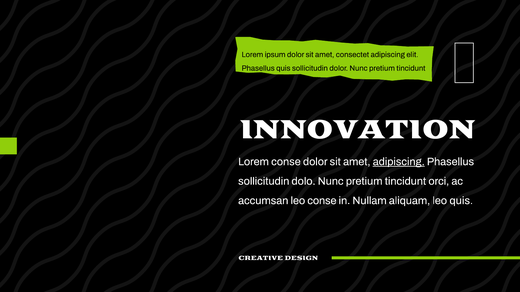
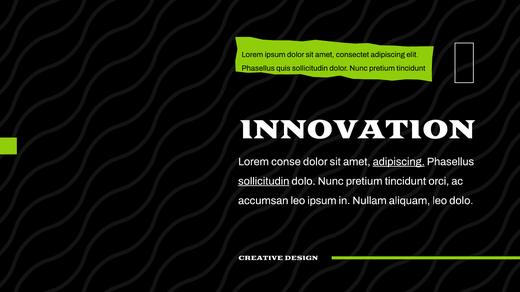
sollicitudin at (264, 181) underline: none -> present
leo conse: conse -> ipsum
leo quis: quis -> dolo
